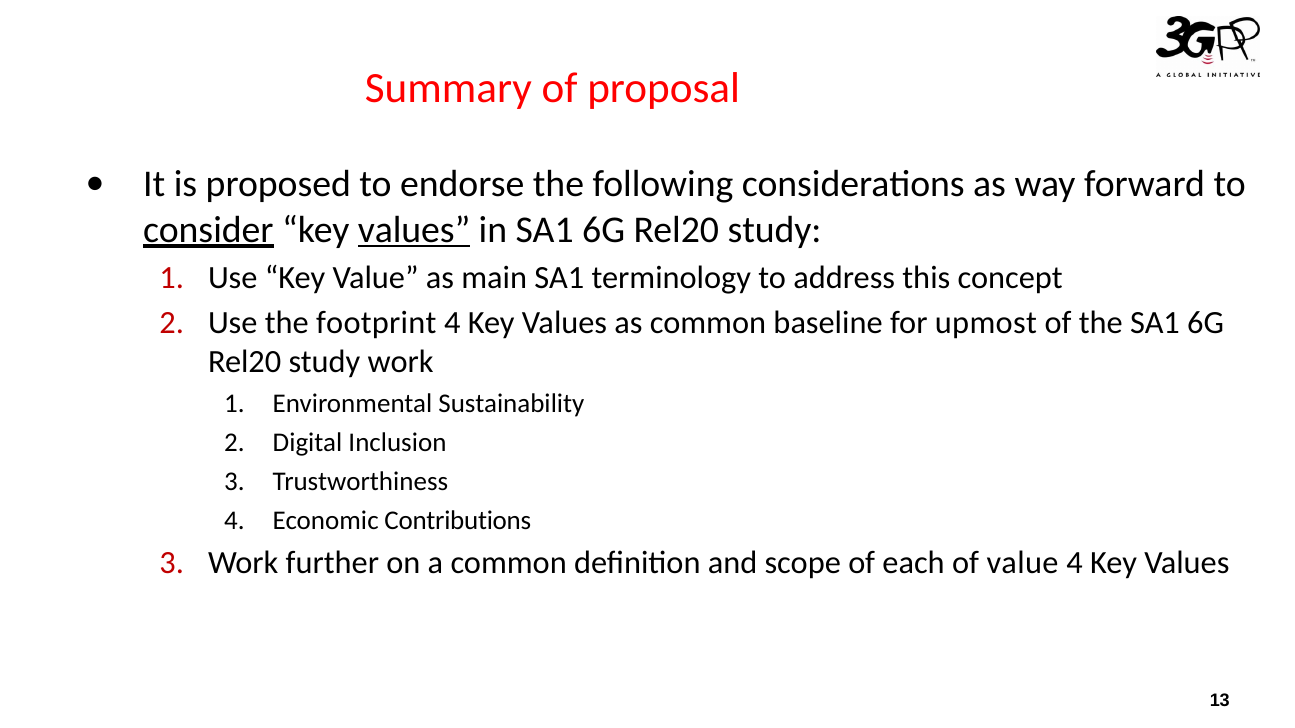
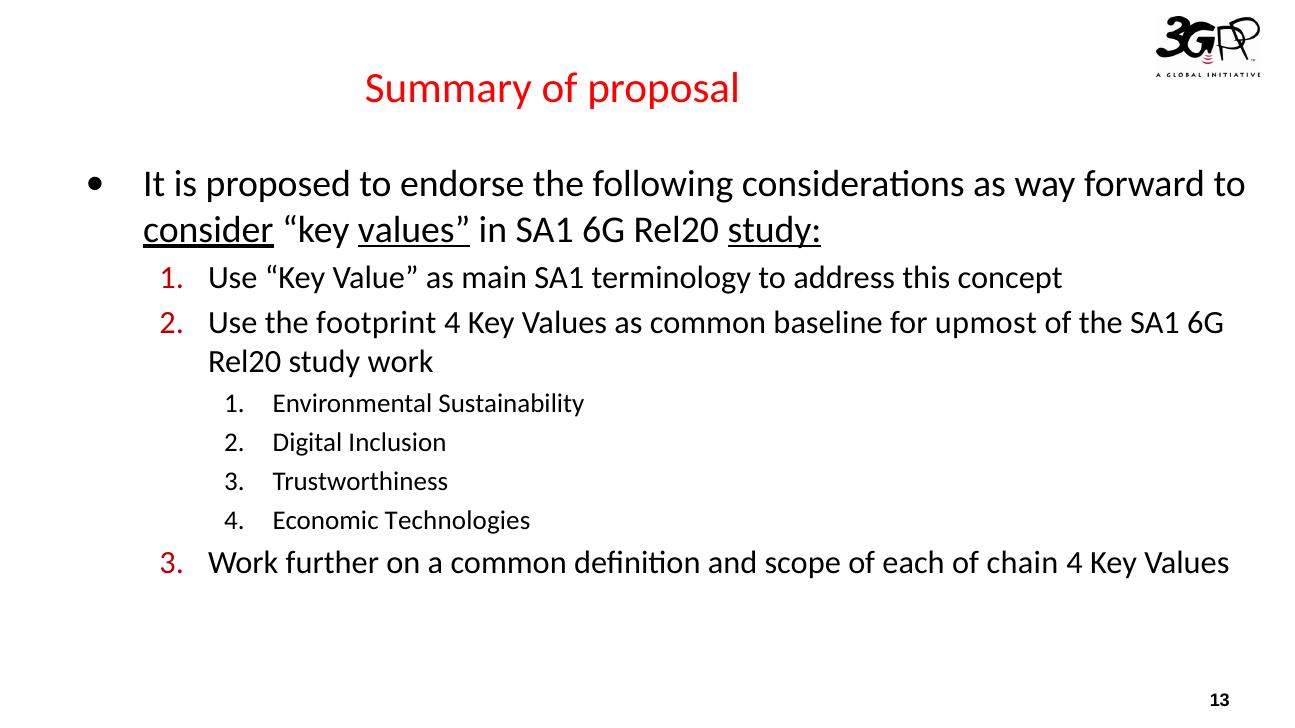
study at (774, 230) underline: none -> present
Contributions: Contributions -> Technologies
of value: value -> chain
